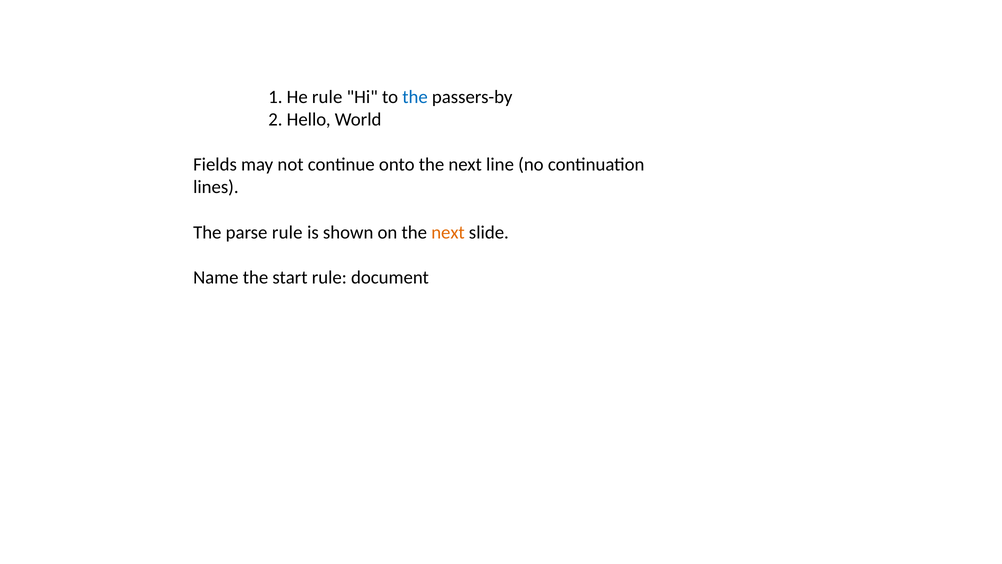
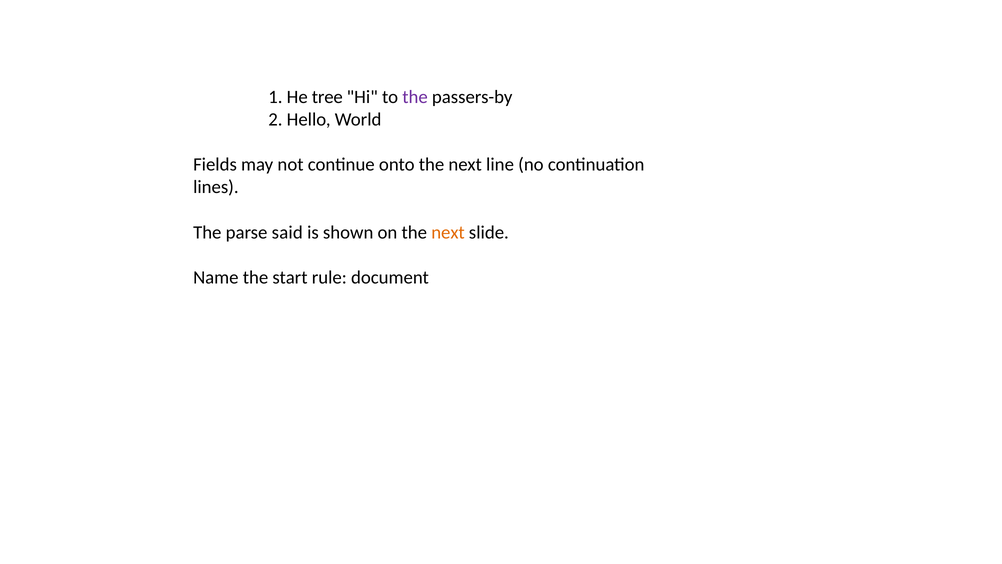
He rule: rule -> tree
the at (415, 97) colour: blue -> purple
parse rule: rule -> said
